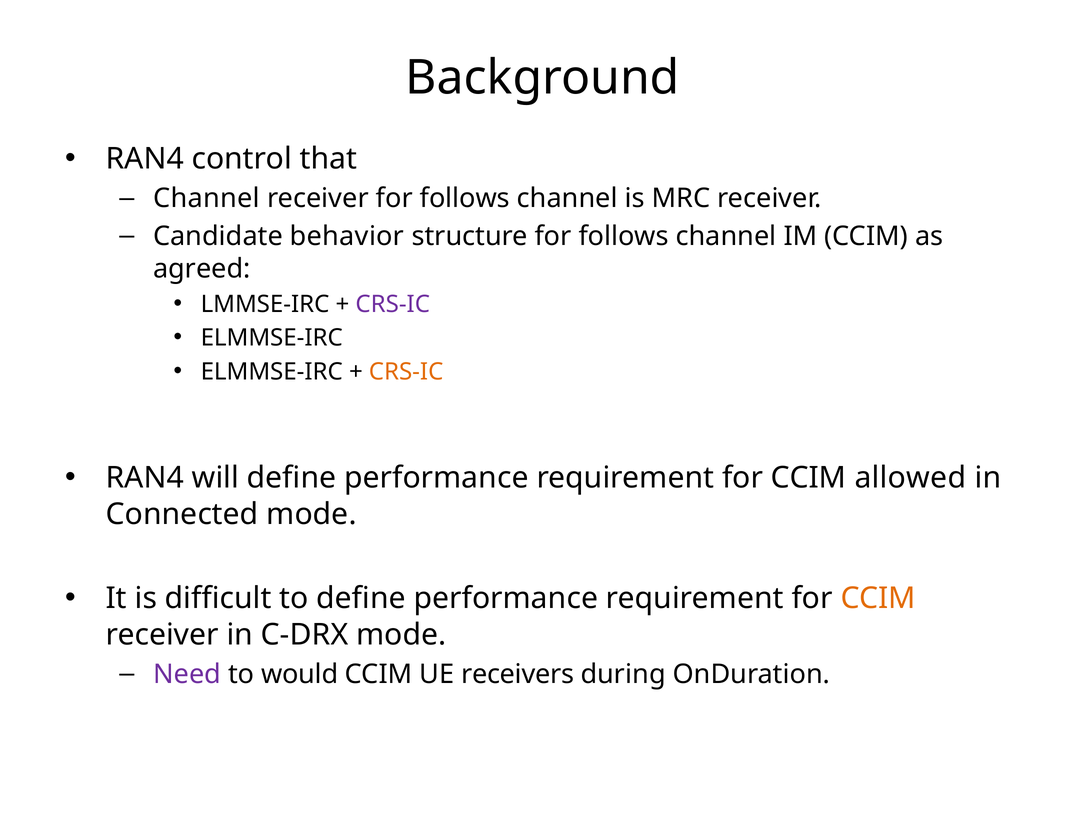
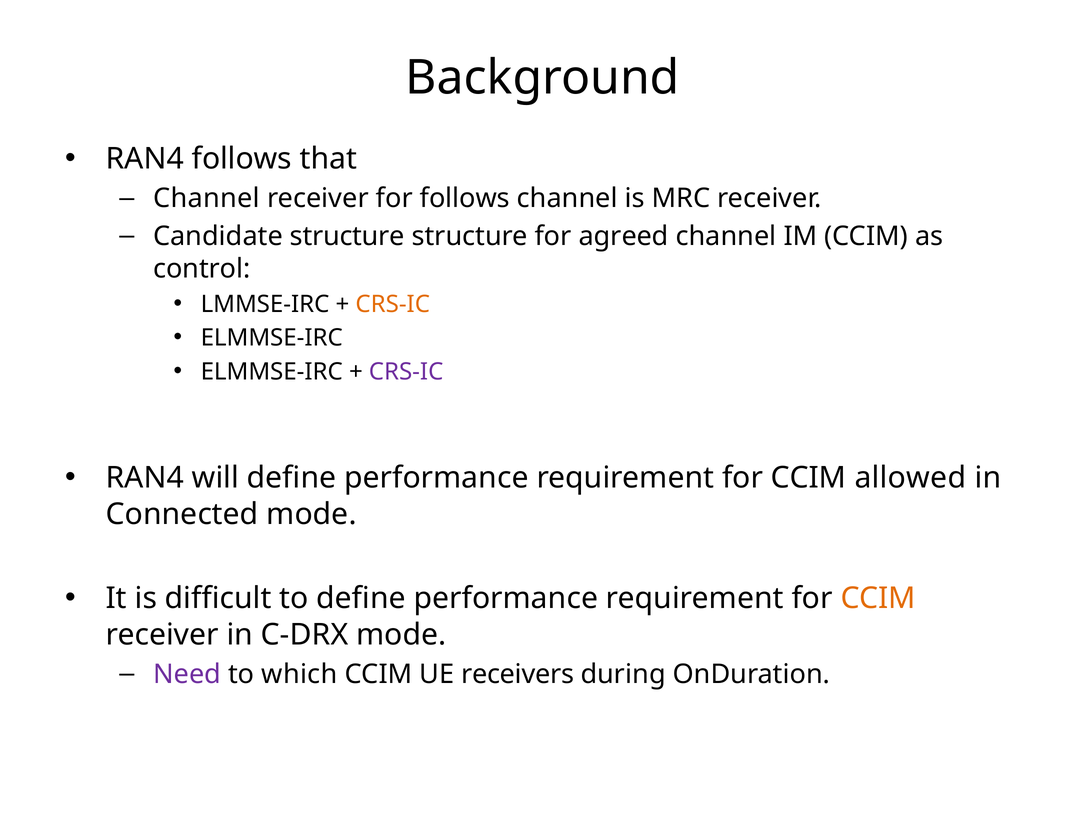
RAN4 control: control -> follows
Candidate behavior: behavior -> structure
structure for follows: follows -> agreed
agreed: agreed -> control
CRS-IC at (393, 305) colour: purple -> orange
CRS-IC at (406, 372) colour: orange -> purple
would: would -> which
